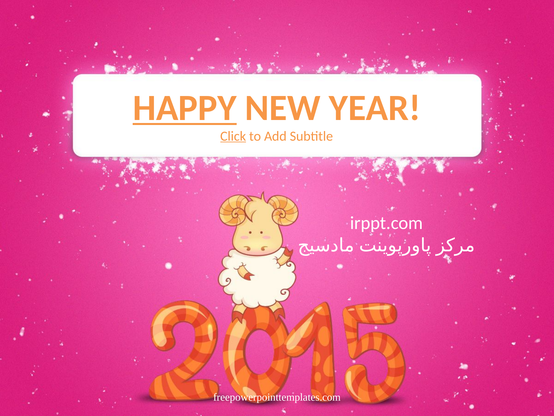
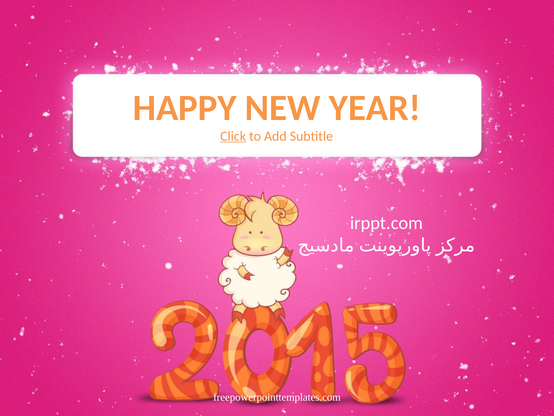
HAPPY underline: present -> none
